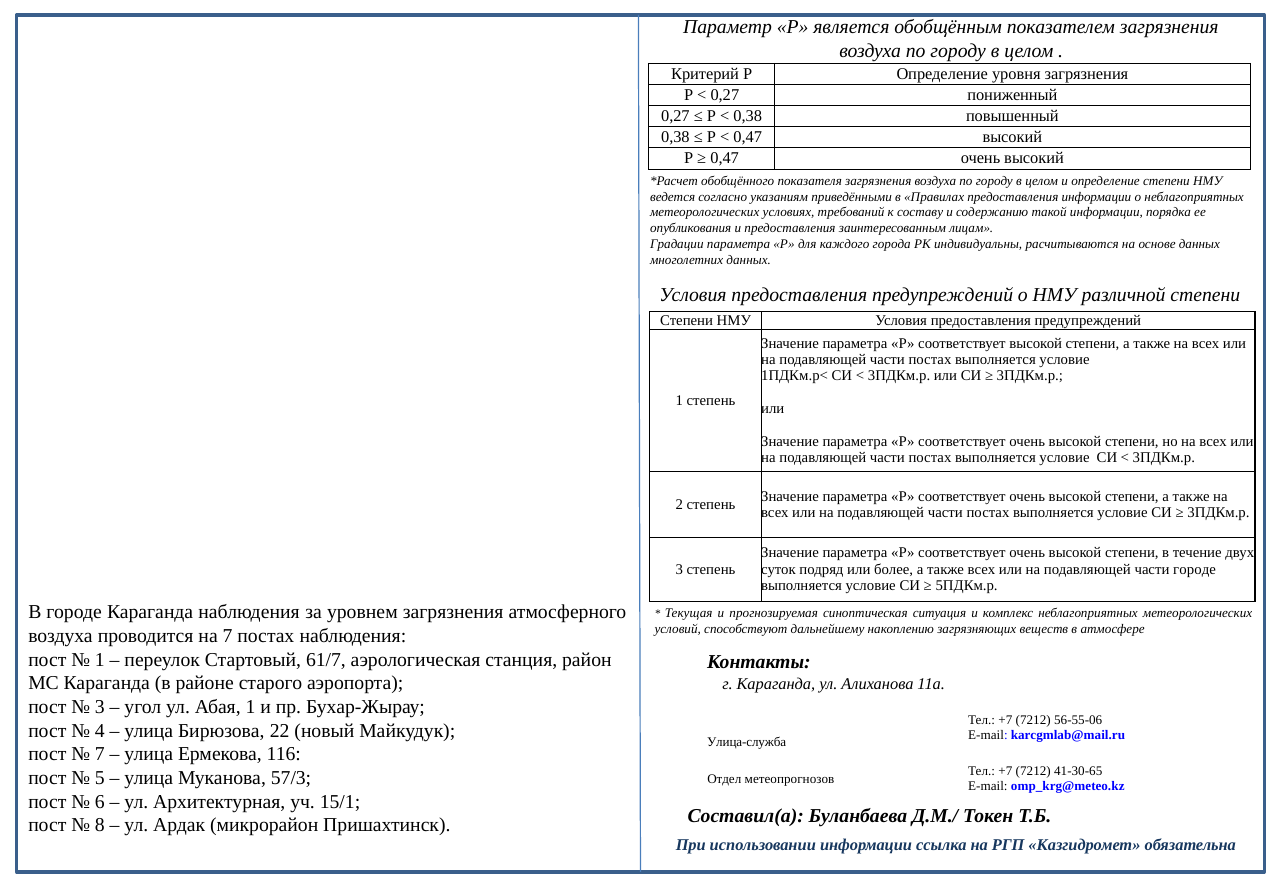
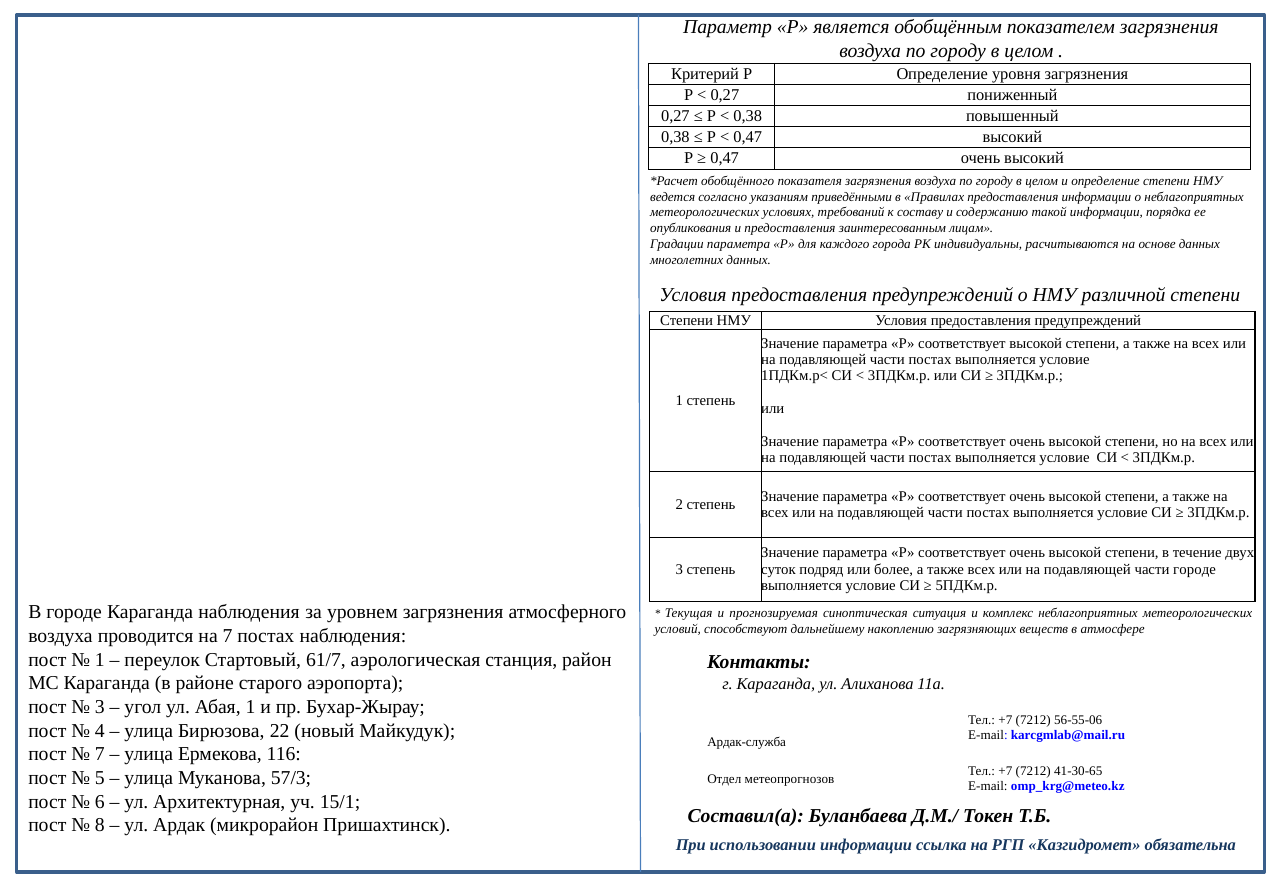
Улица-служба: Улица-служба -> Ардак-служба
